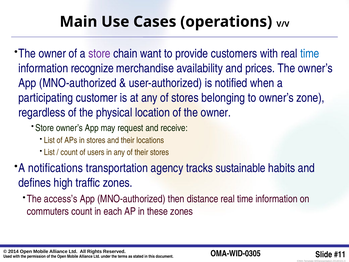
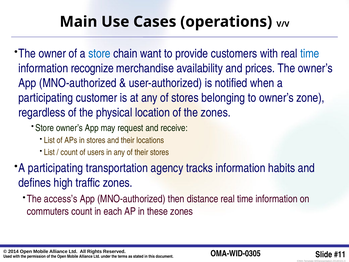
store at (99, 54) colour: purple -> blue
of the owner: owner -> zones
notifications at (55, 168): notifications -> participating
tracks sustainable: sustainable -> information
